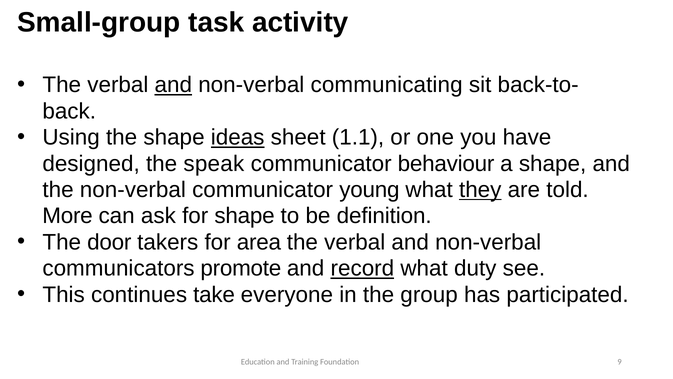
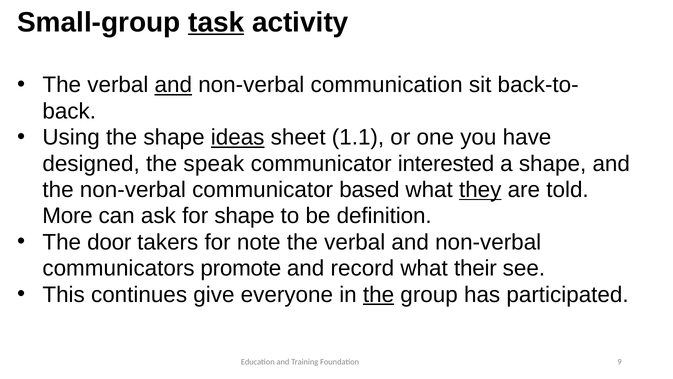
task underline: none -> present
communicating: communicating -> communication
behaviour: behaviour -> interested
young: young -> based
area: area -> note
record underline: present -> none
duty: duty -> their
take: take -> give
the at (379, 294) underline: none -> present
